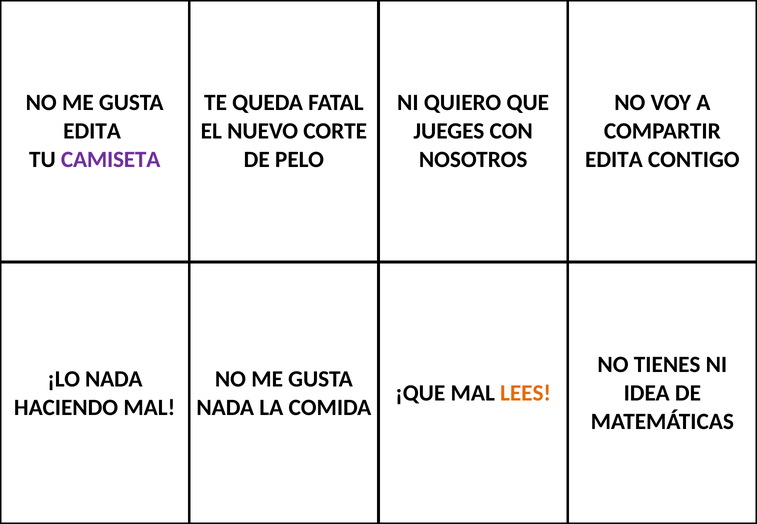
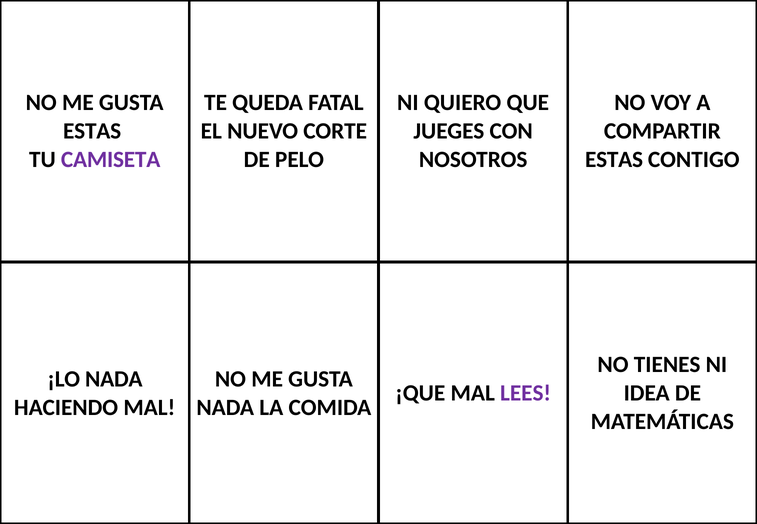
EDITA at (92, 131): EDITA -> ESTAS
EDITA at (614, 160): EDITA -> ESTAS
LEES colour: orange -> purple
